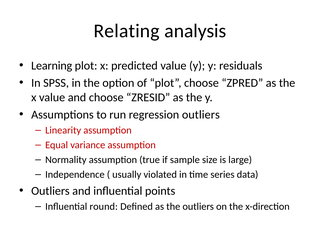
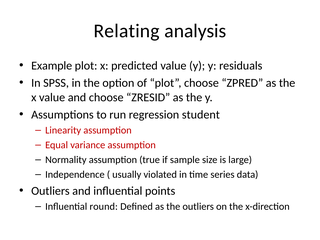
Learning: Learning -> Example
regression outliers: outliers -> student
